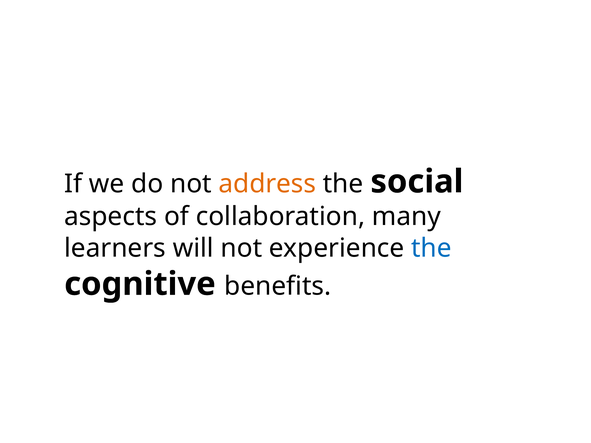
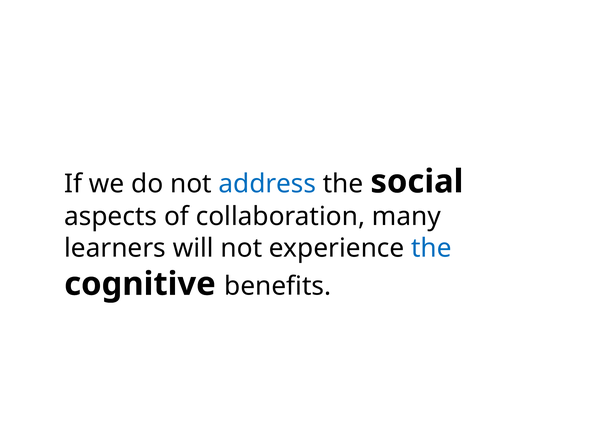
address colour: orange -> blue
